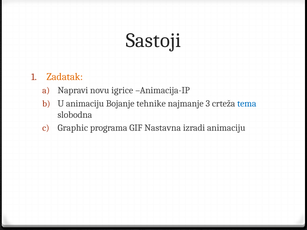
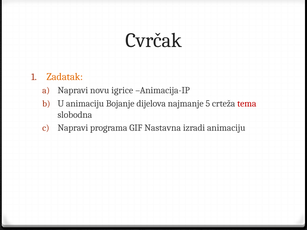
Sastoji: Sastoji -> Cvrčak
tehnike: tehnike -> dijelova
3: 3 -> 5
tema colour: blue -> red
Graphic at (73, 128): Graphic -> Napravi
